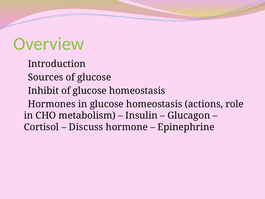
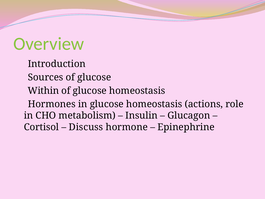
Inhibit: Inhibit -> Within
